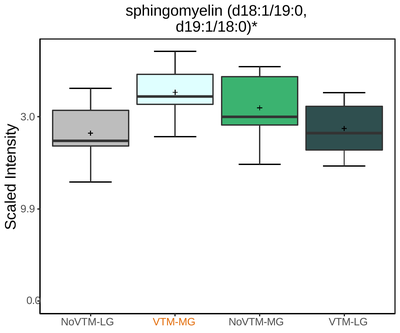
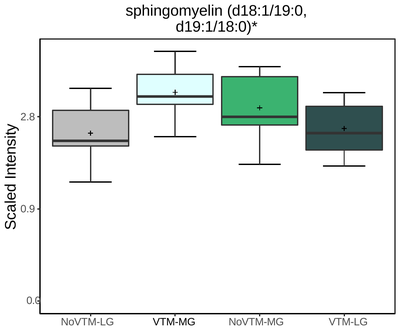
3.0: 3.0 -> 2.8
9.9: 9.9 -> 0.9
VTM-MG colour: orange -> black
